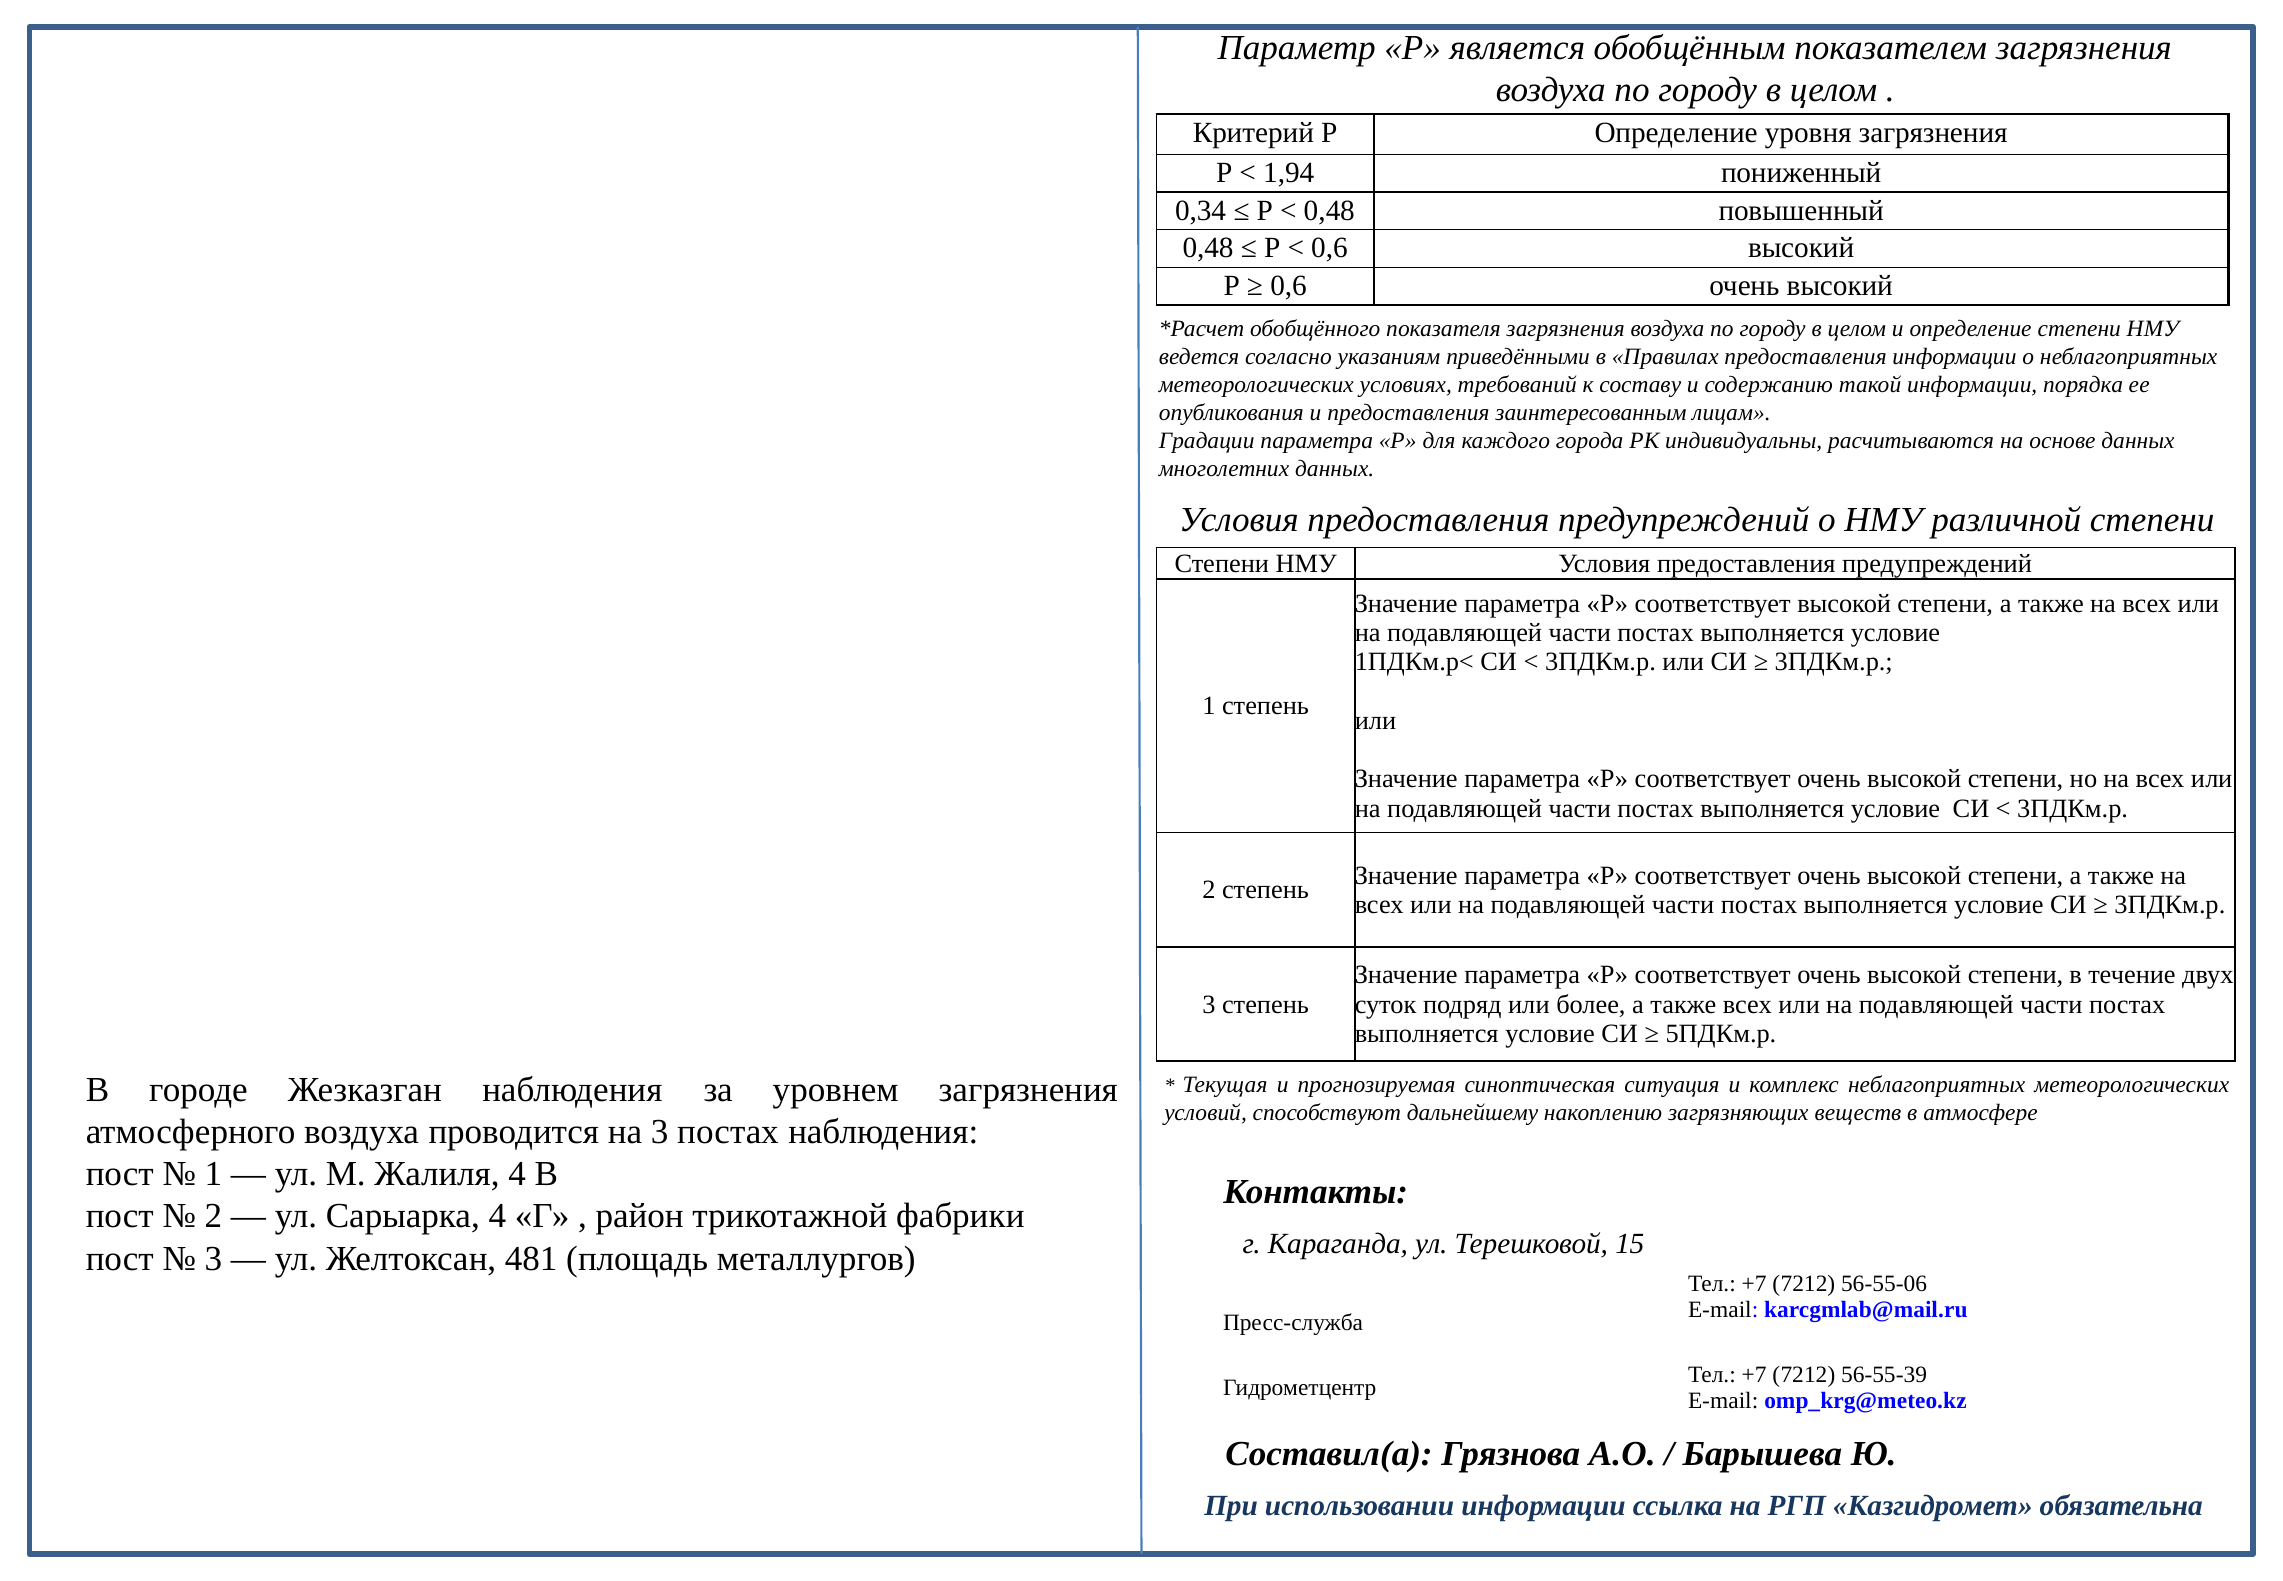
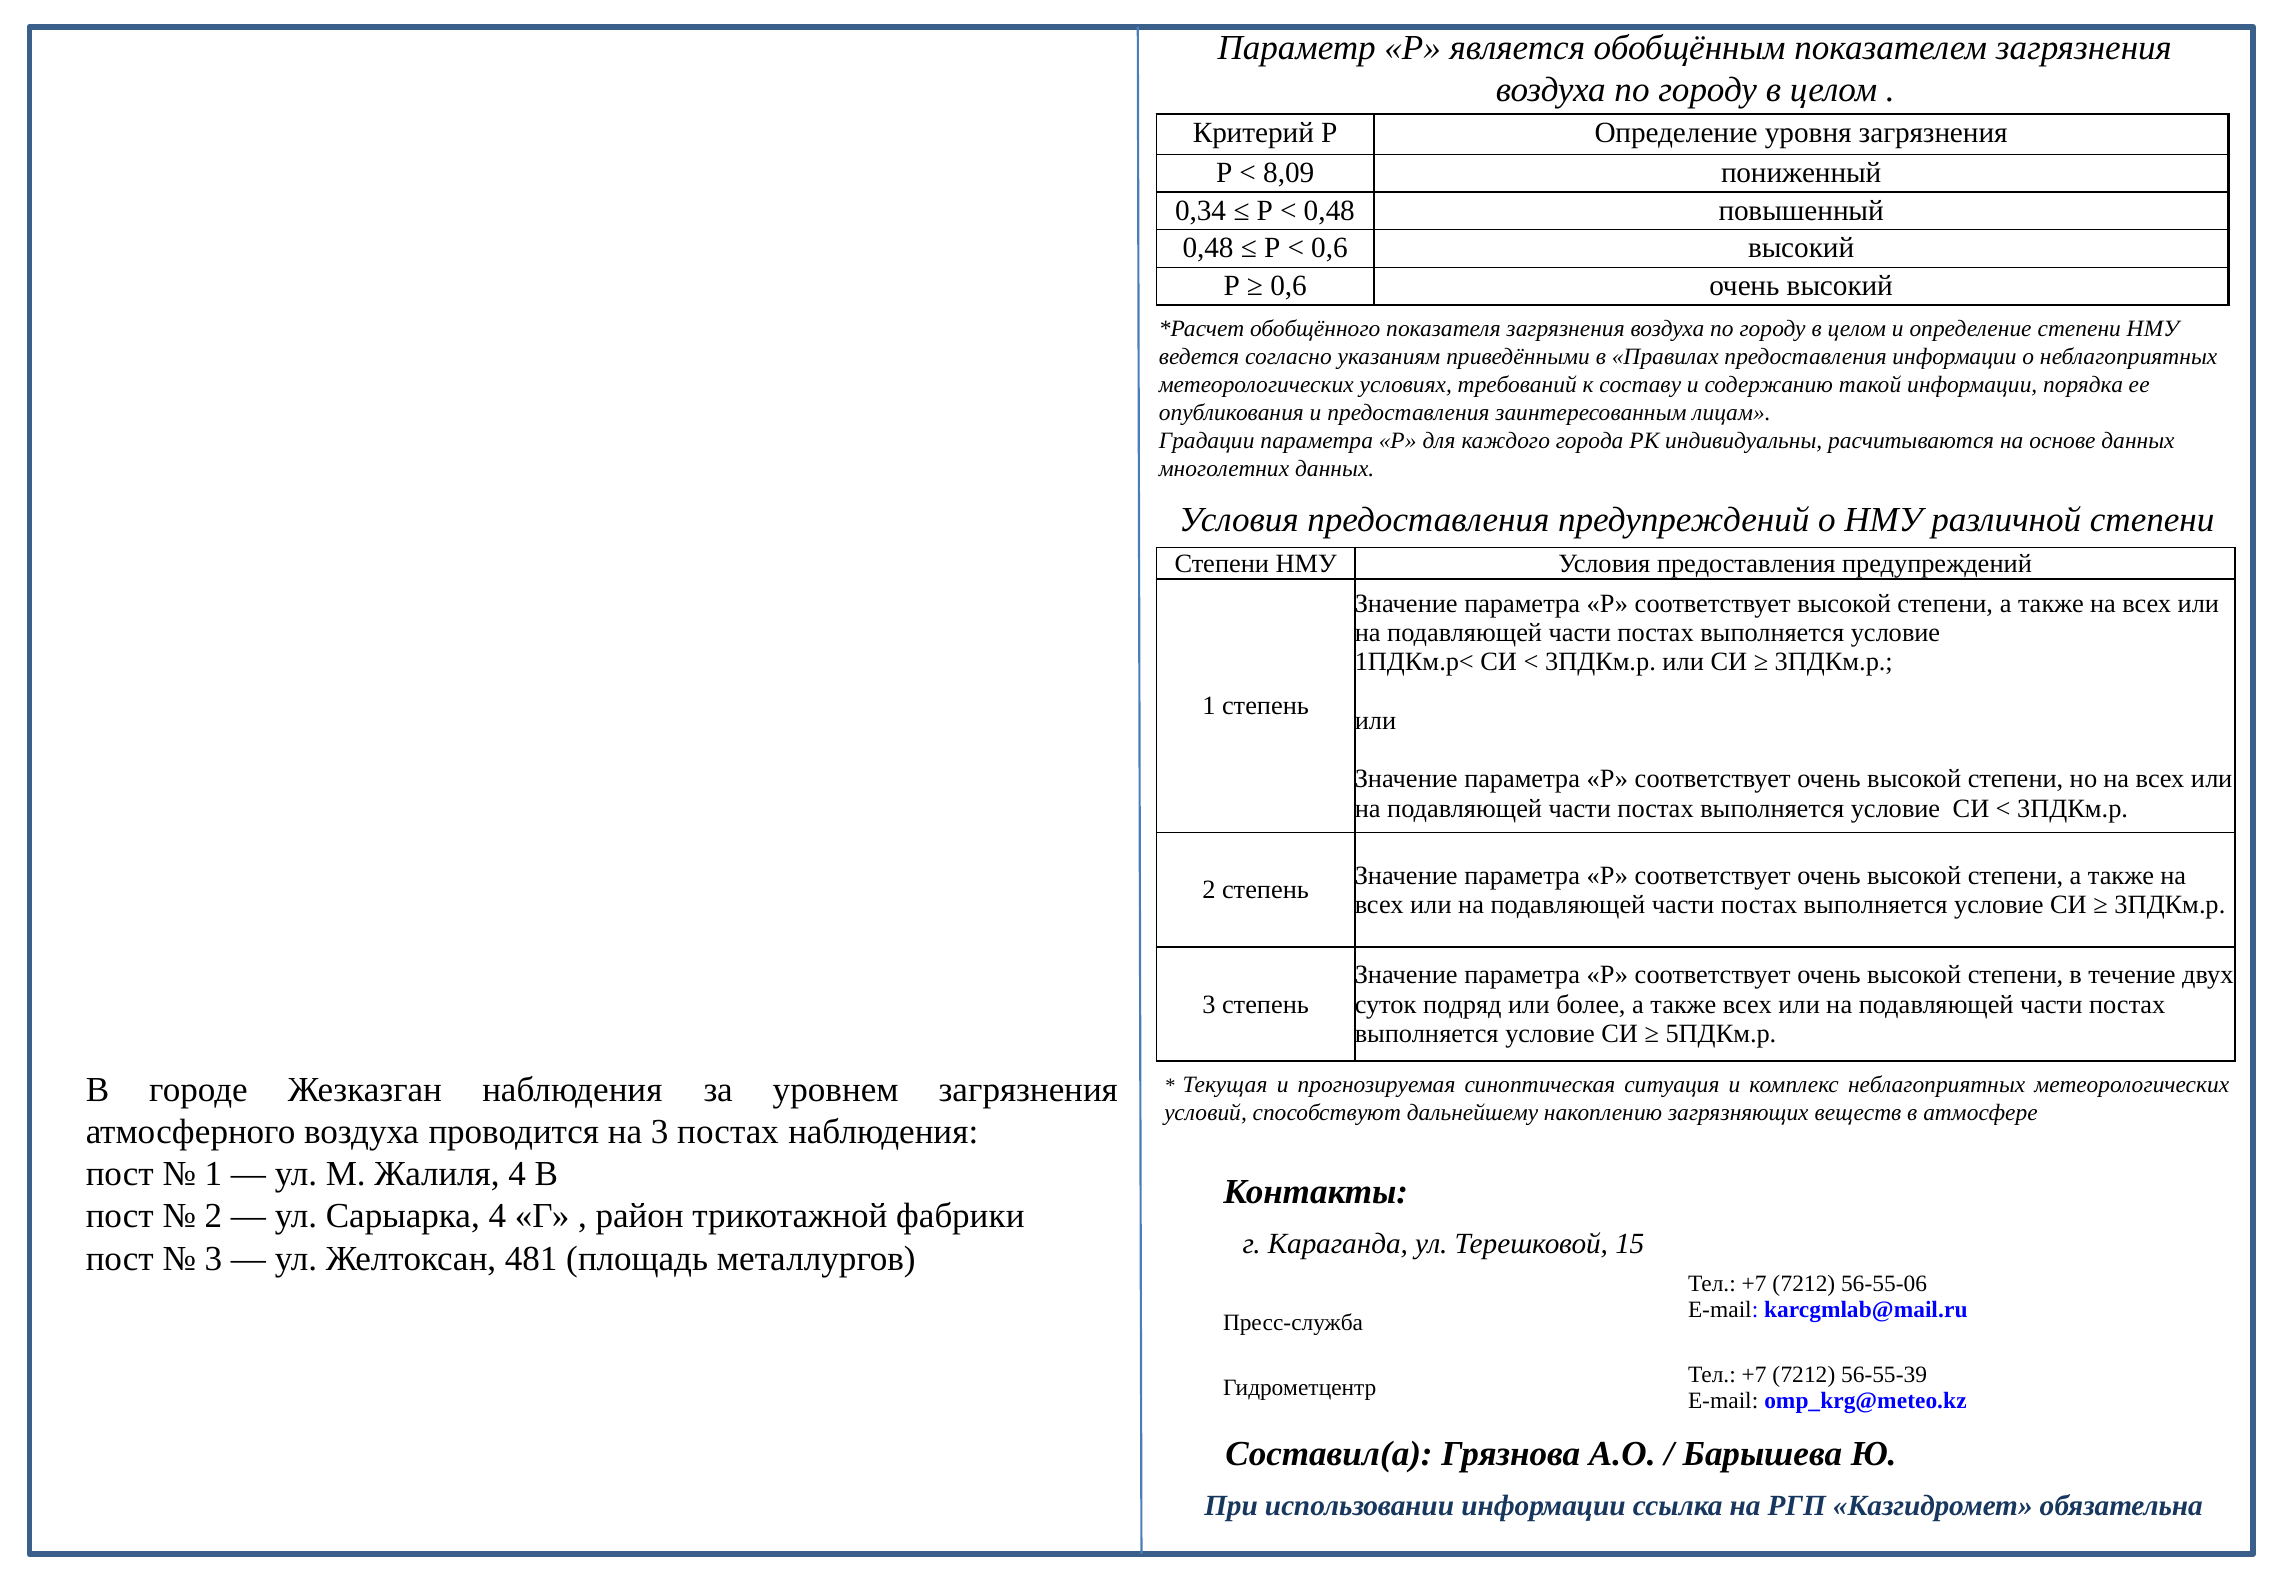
1,94: 1,94 -> 8,09
